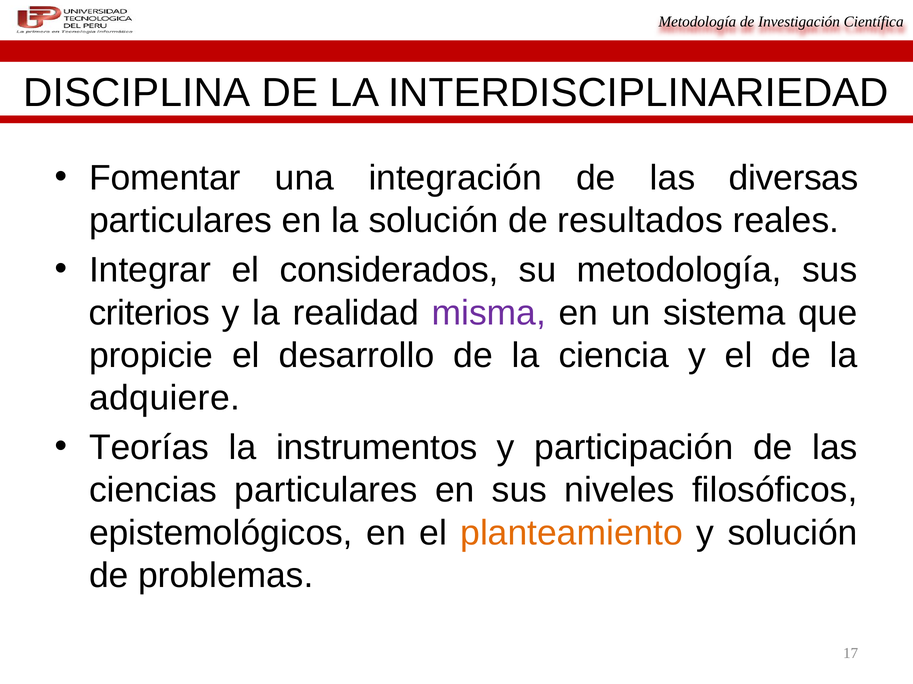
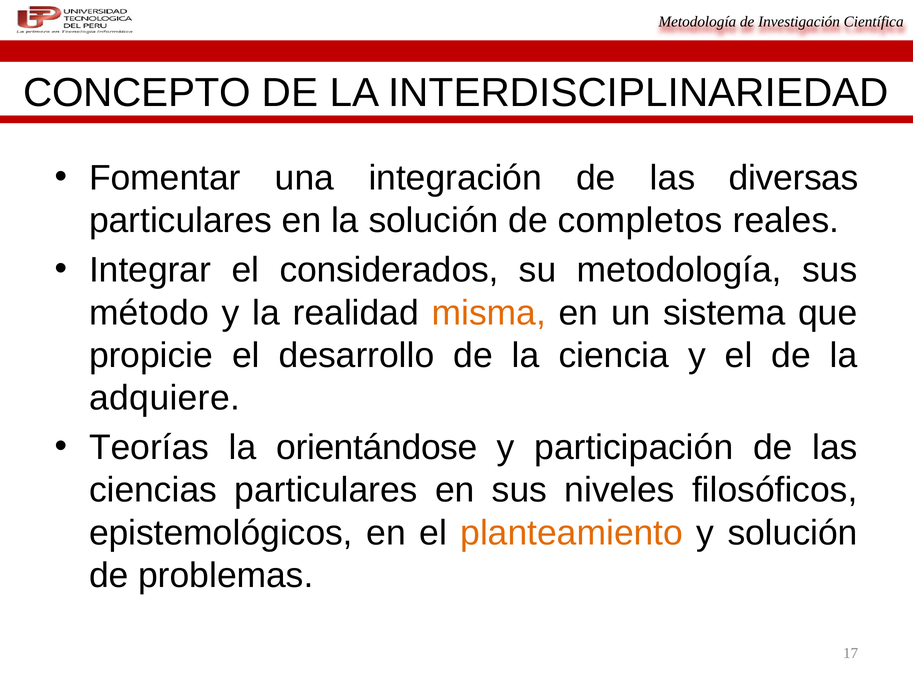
DISCIPLINA: DISCIPLINA -> CONCEPTO
resultados: resultados -> completos
criterios: criterios -> método
misma colour: purple -> orange
instrumentos: instrumentos -> orientándose
